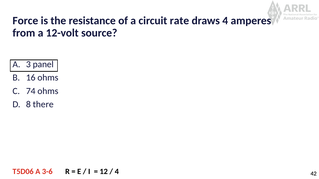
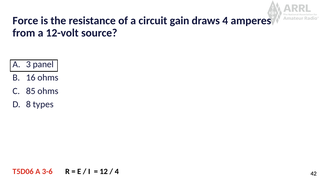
rate: rate -> gain
74: 74 -> 85
there: there -> types
